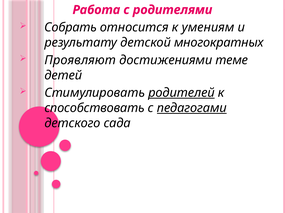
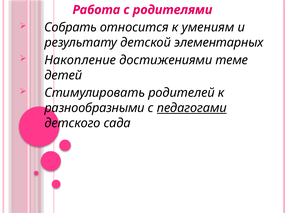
многократных: многократных -> элементарных
Проявляют: Проявляют -> Накопление
родителей underline: present -> none
способствовать: способствовать -> разнообразными
